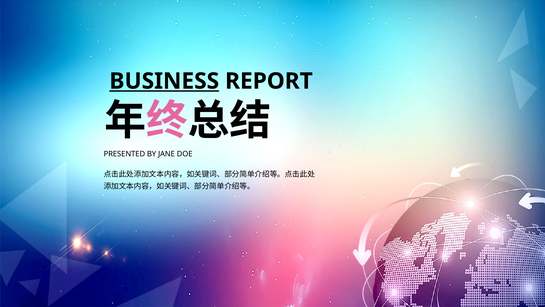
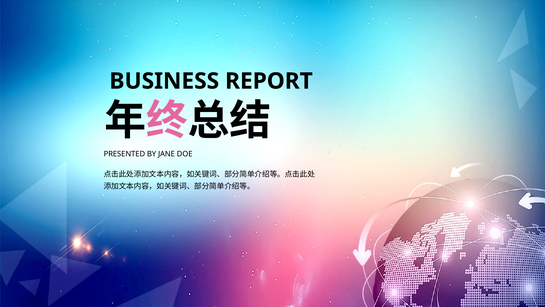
BUSINESS underline: present -> none
